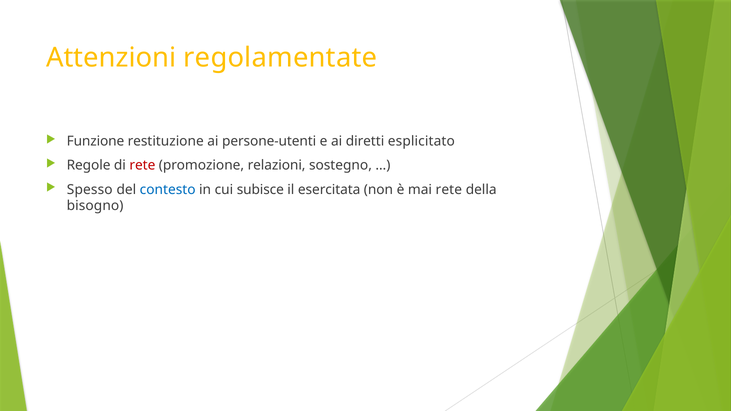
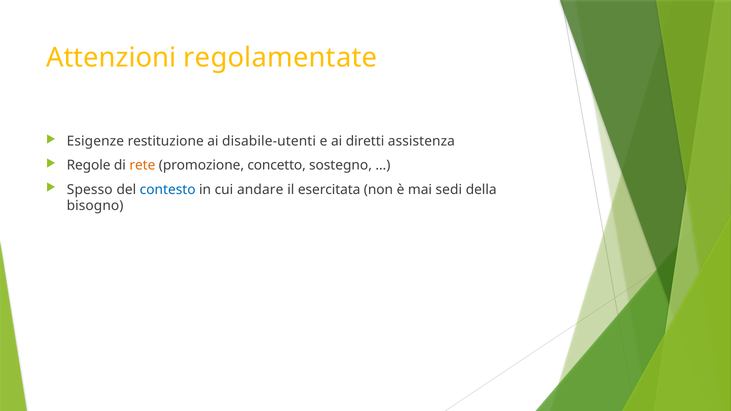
Funzione: Funzione -> Esigenze
persone-utenti: persone-utenti -> disabile-utenti
esplicitato: esplicitato -> assistenza
rete at (142, 166) colour: red -> orange
relazioni: relazioni -> concetto
subisce: subisce -> andare
mai rete: rete -> sedi
